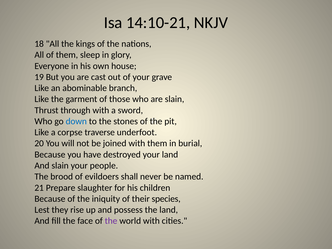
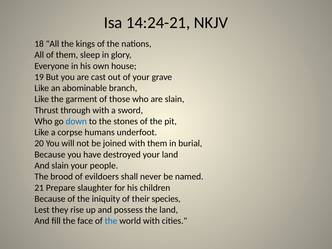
14:10-21: 14:10-21 -> 14:24-21
traverse: traverse -> humans
the at (111, 221) colour: purple -> blue
